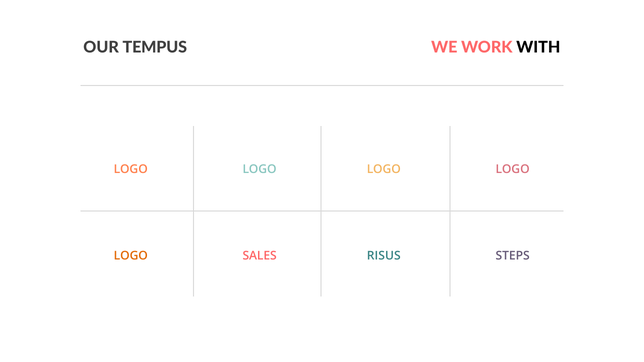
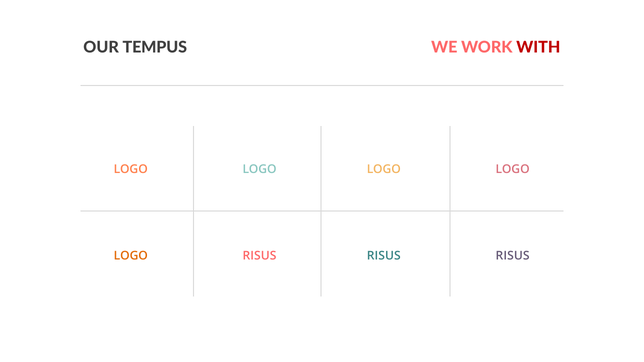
WITH colour: black -> red
SALES at (260, 256): SALES -> RISUS
STEPS at (513, 256): STEPS -> RISUS
